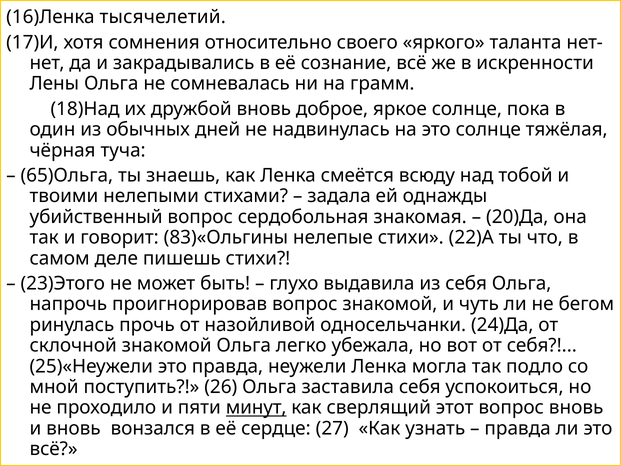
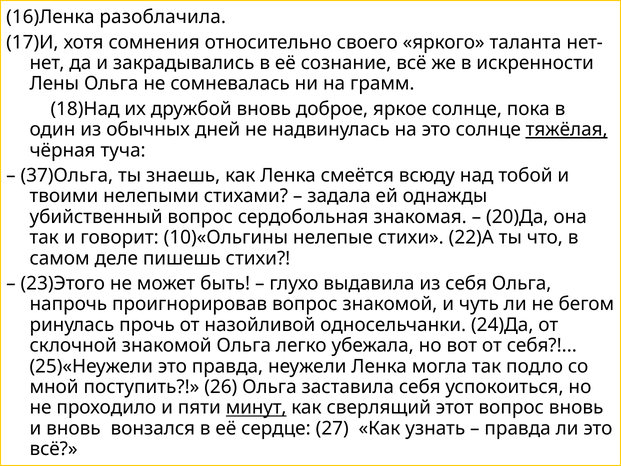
тысячелетий: тысячелетий -> разоблачила
тяжёлая underline: none -> present
65)Ольга: 65)Ольга -> 37)Ольга
83)«Ольгины: 83)«Ольгины -> 10)«Ольгины
